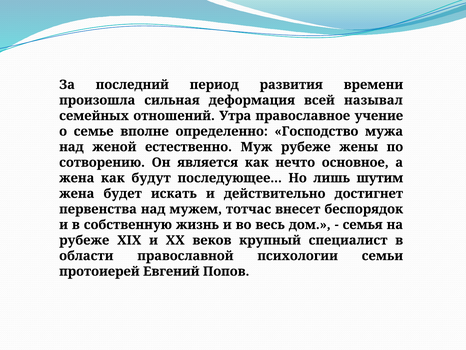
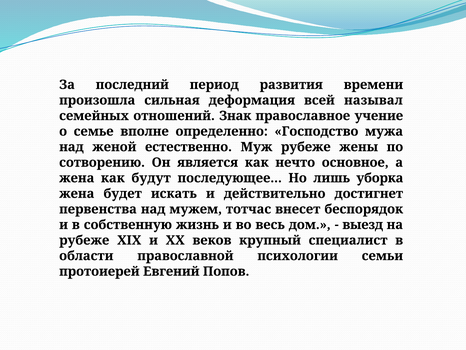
Утра: Утра -> Знак
шутим: шутим -> уборка
семья: семья -> выезд
